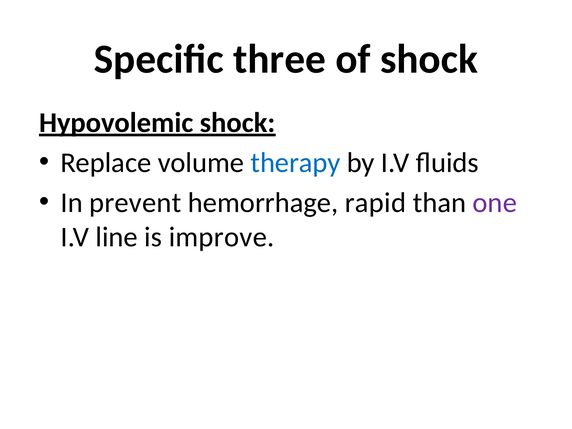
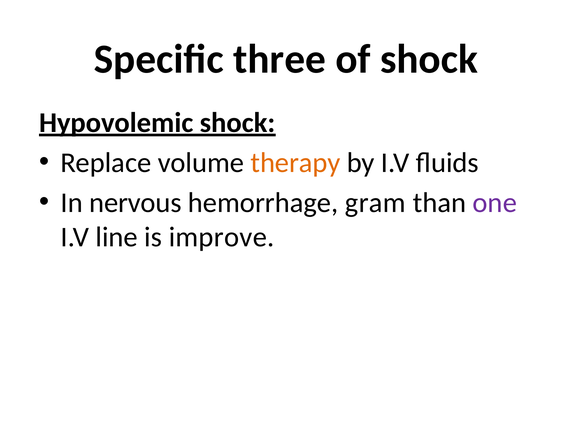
therapy colour: blue -> orange
prevent: prevent -> nervous
rapid: rapid -> gram
